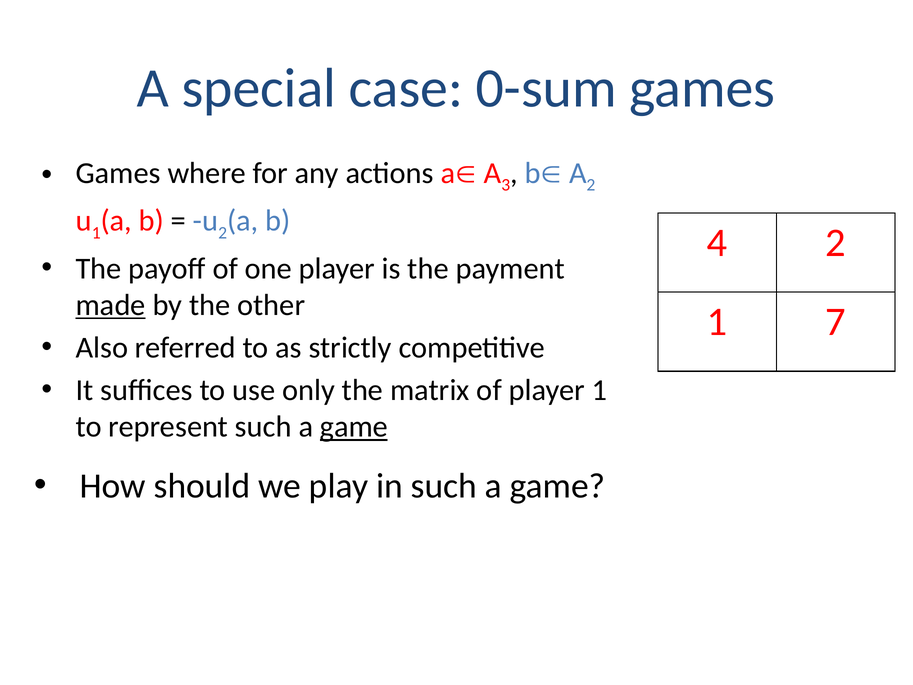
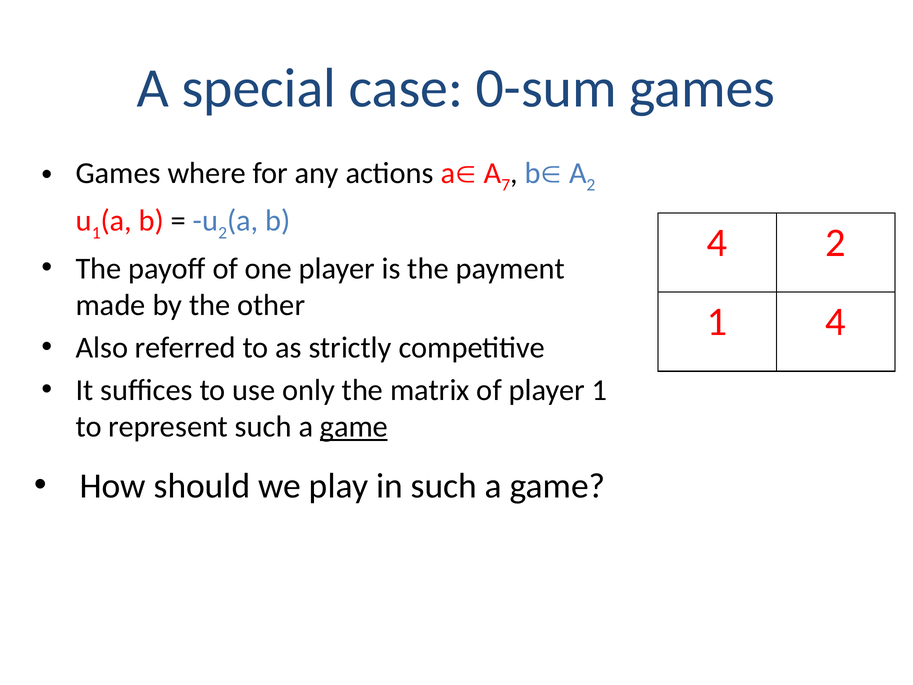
3: 3 -> 7
made underline: present -> none
1 7: 7 -> 4
